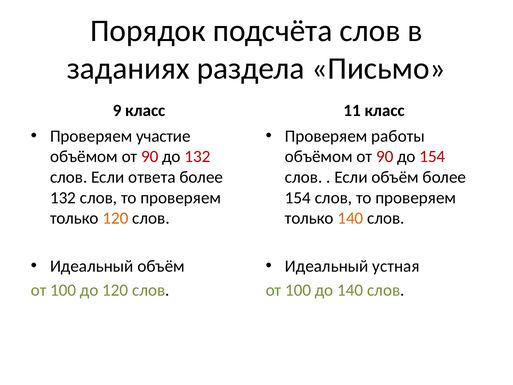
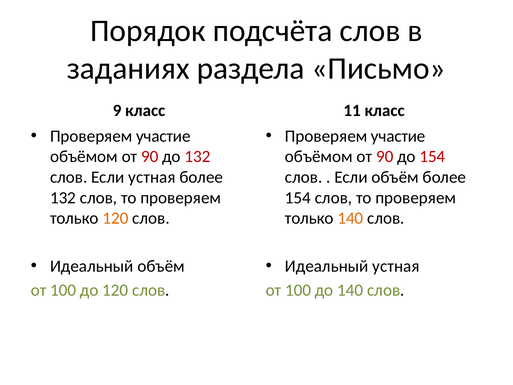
работы at (398, 136): работы -> участие
Если ответа: ответа -> устная
